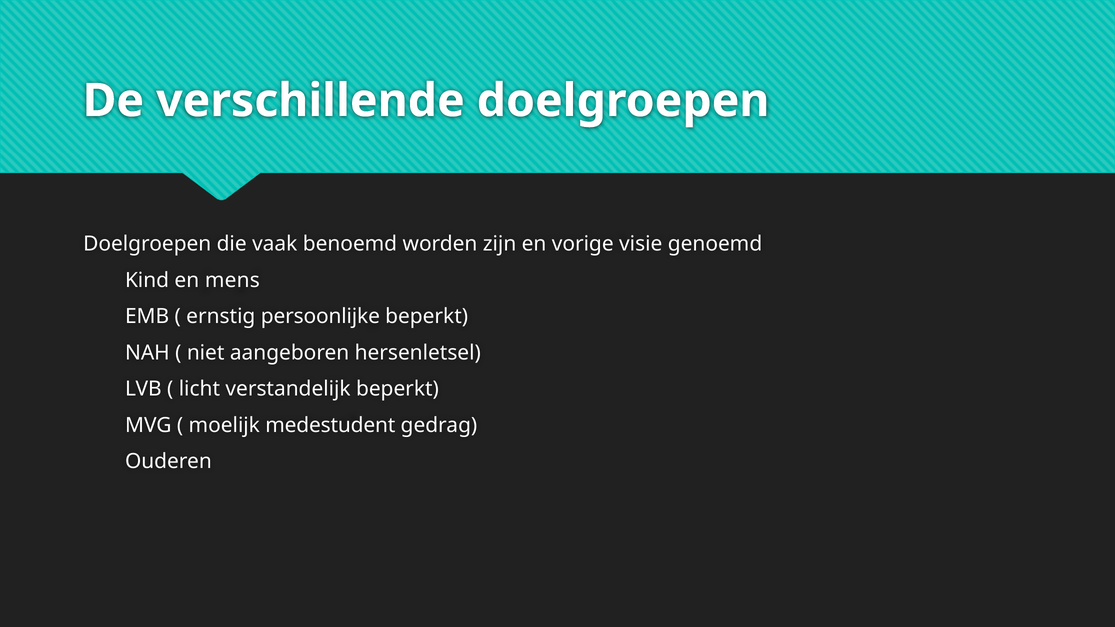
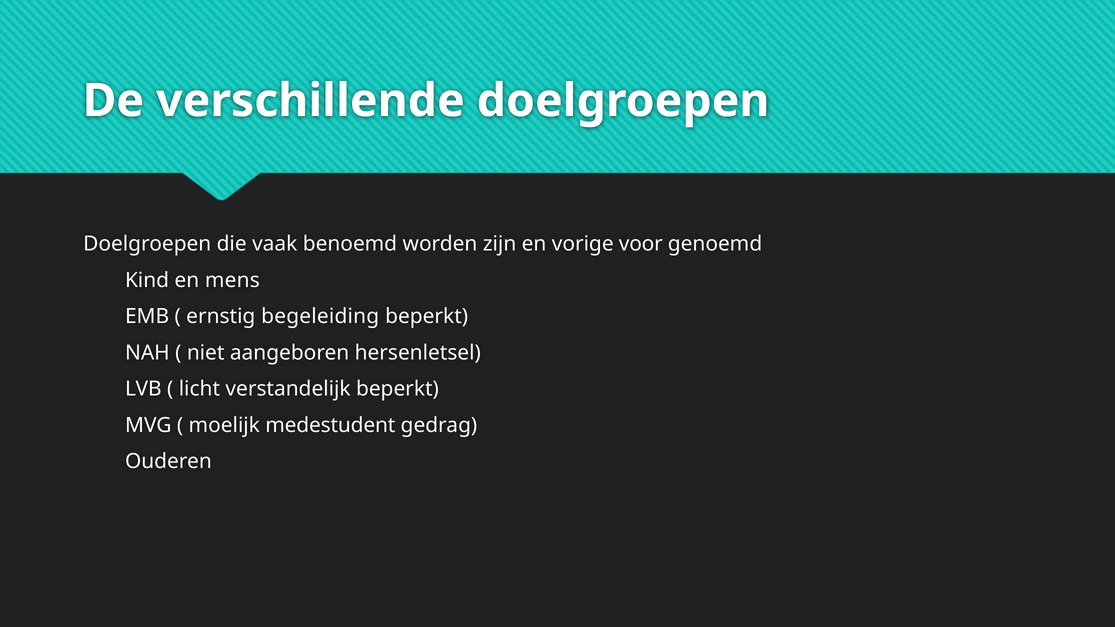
visie: visie -> voor
persoonlijke: persoonlijke -> begeleiding
